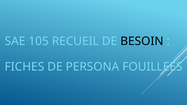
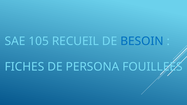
BESOIN colour: black -> blue
